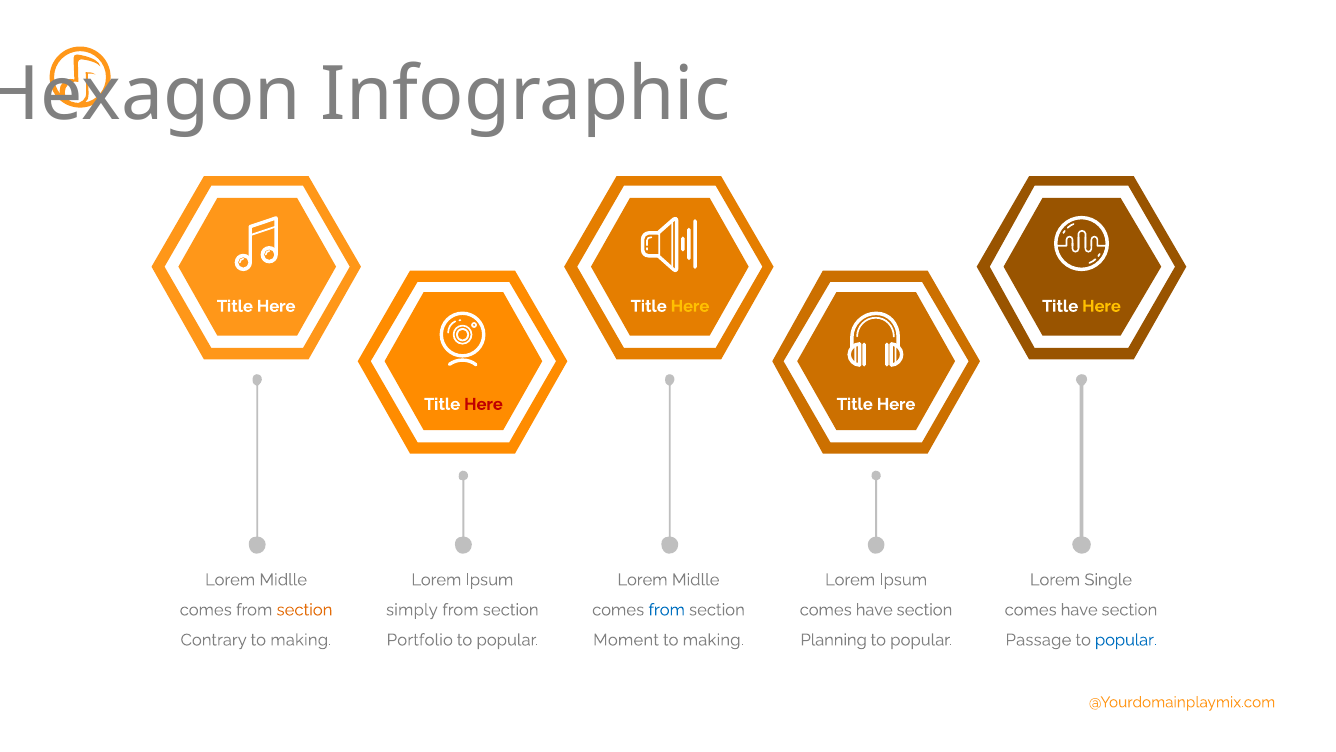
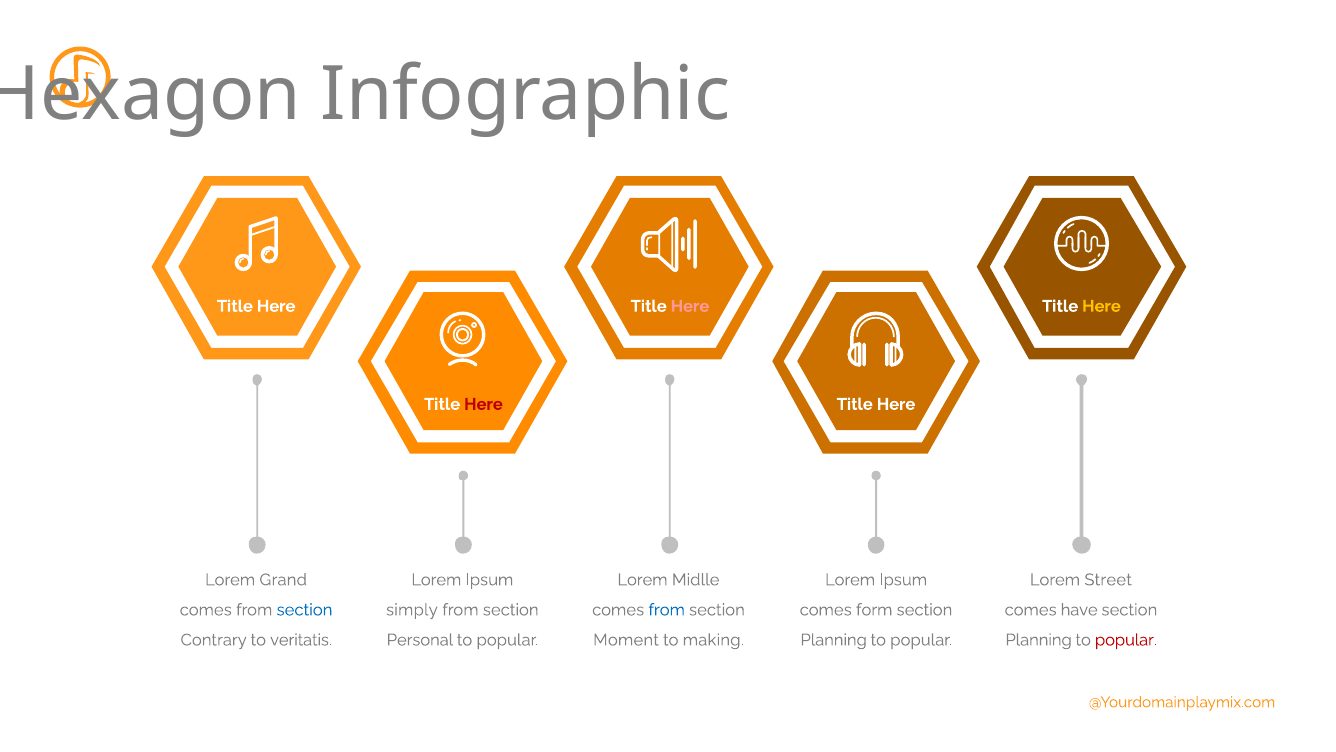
Here at (690, 306) colour: yellow -> pink
Midlle at (283, 579): Midlle -> Grand
Single: Single -> Street
section at (304, 609) colour: orange -> blue
have at (874, 609): have -> form
Contrary to making: making -> veritatis
Portfolio: Portfolio -> Personal
Passage at (1038, 640): Passage -> Planning
popular at (1126, 640) colour: blue -> red
